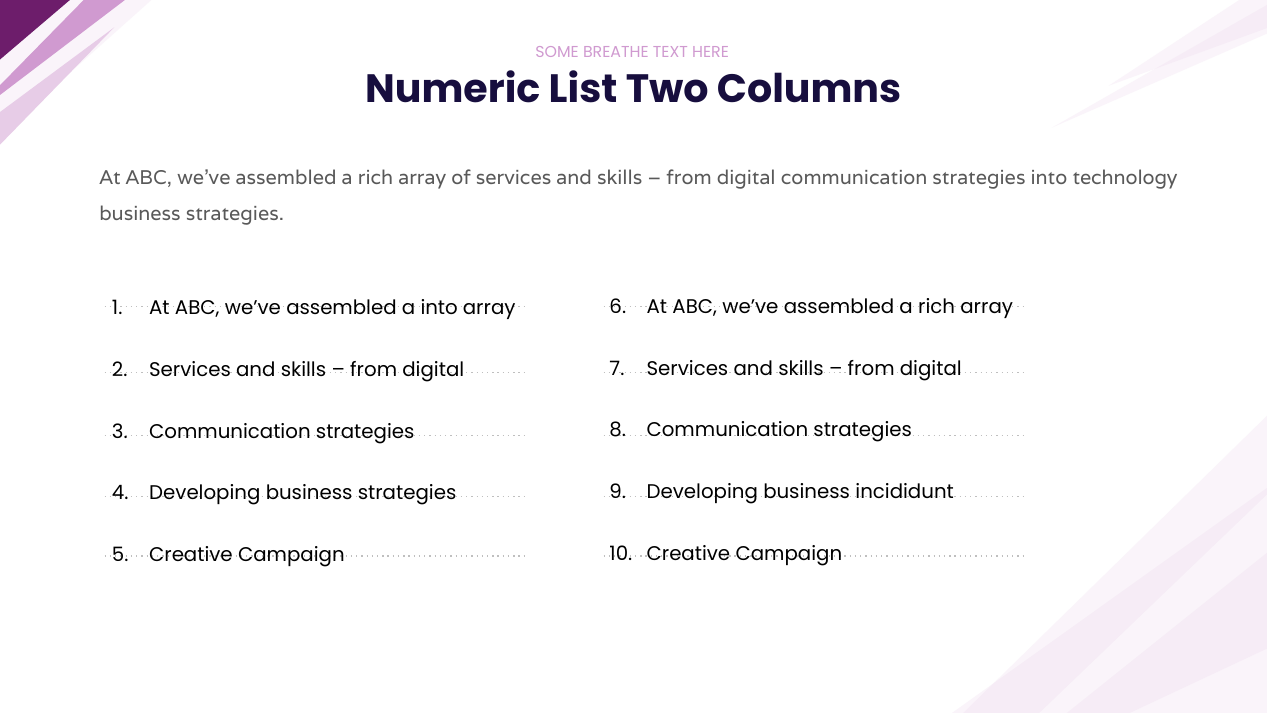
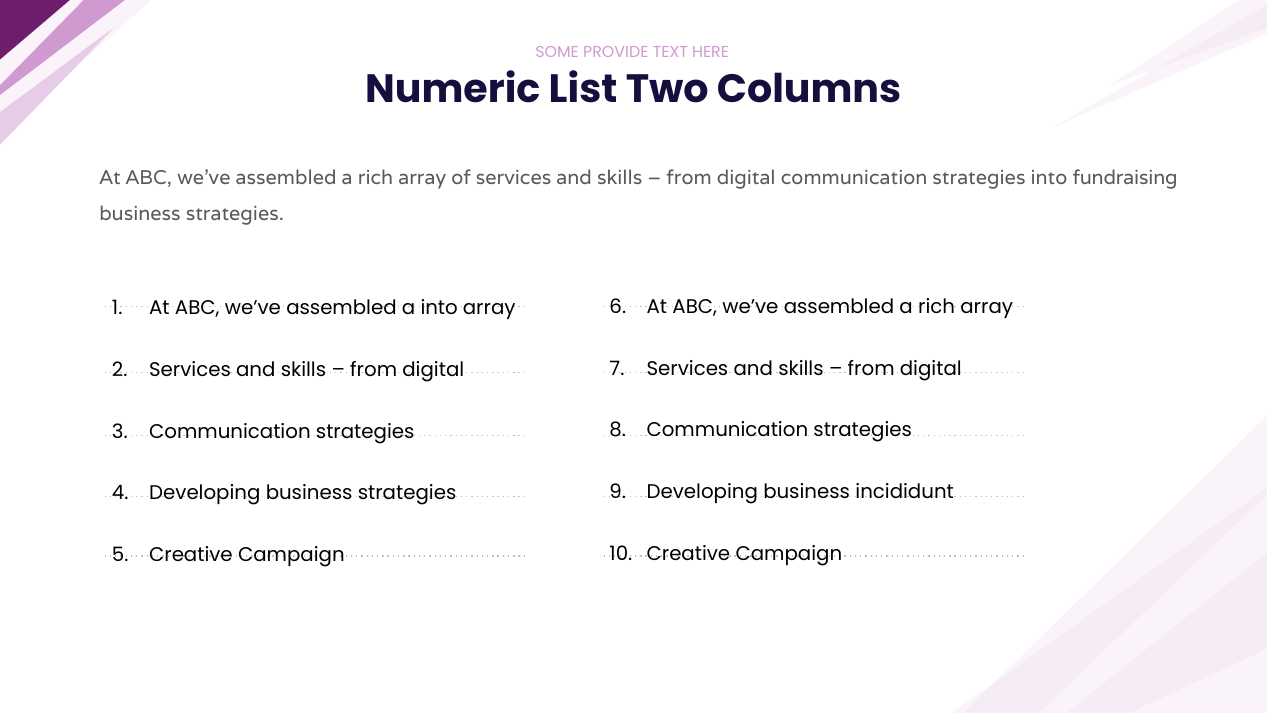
BREATHE: BREATHE -> PROVIDE
technology: technology -> fundraising
